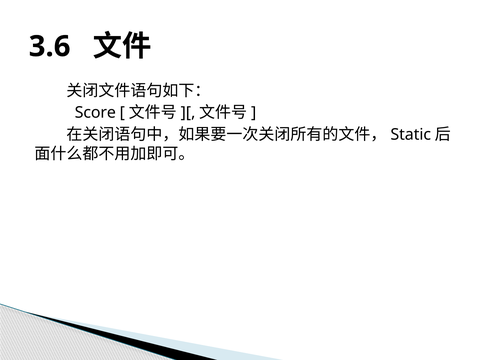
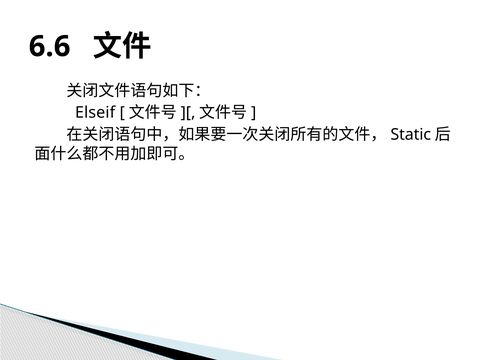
3.6: 3.6 -> 6.6
Score: Score -> Elseif
